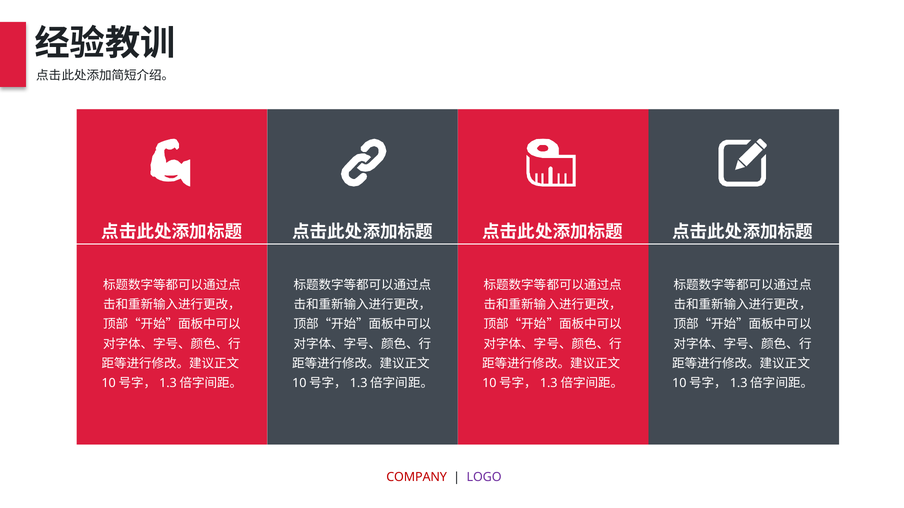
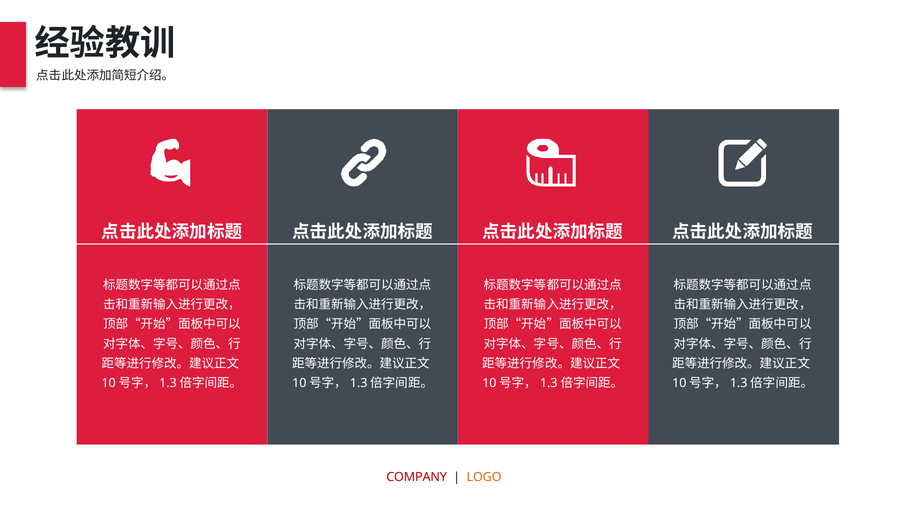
LOGO colour: purple -> orange
